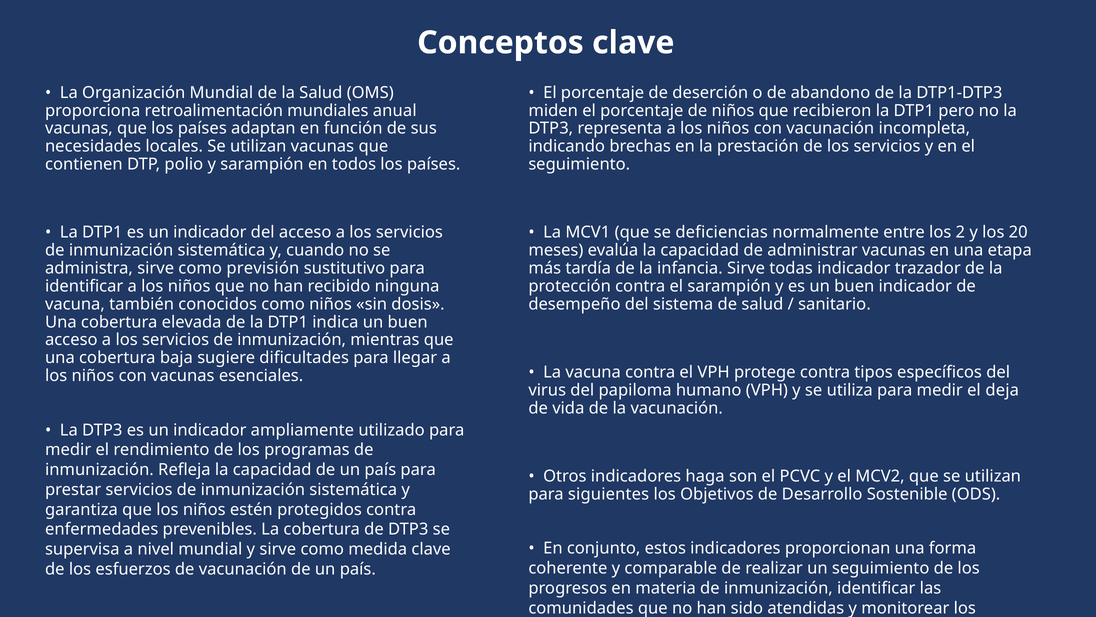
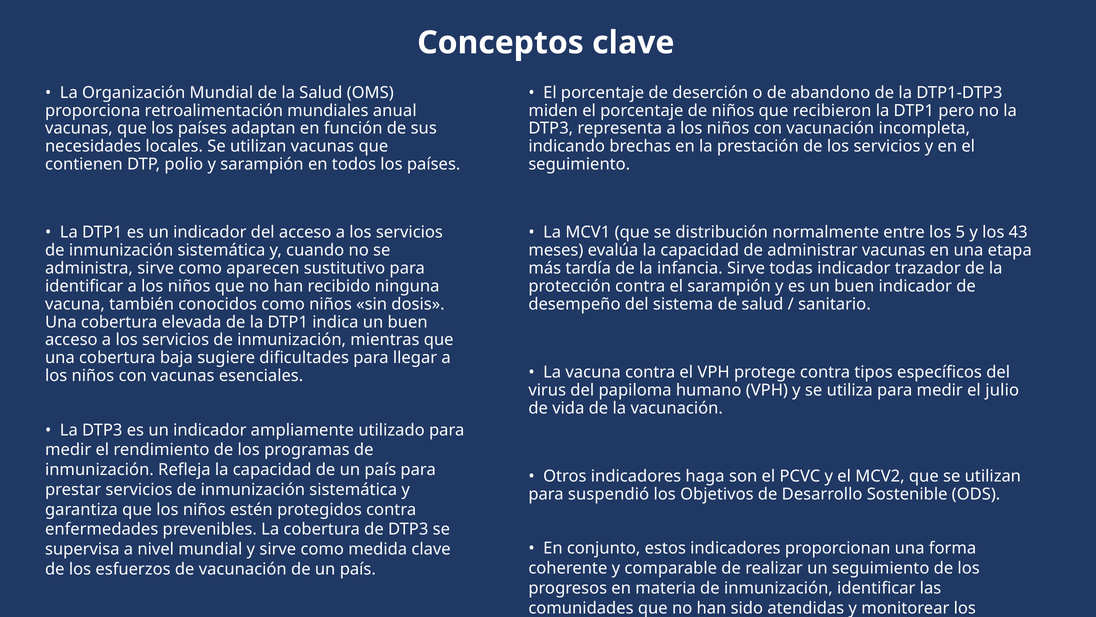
deficiencias: deficiencias -> distribución
2: 2 -> 5
20: 20 -> 43
previsión: previsión -> aparecen
deja: deja -> julio
siguientes: siguientes -> suspendió
